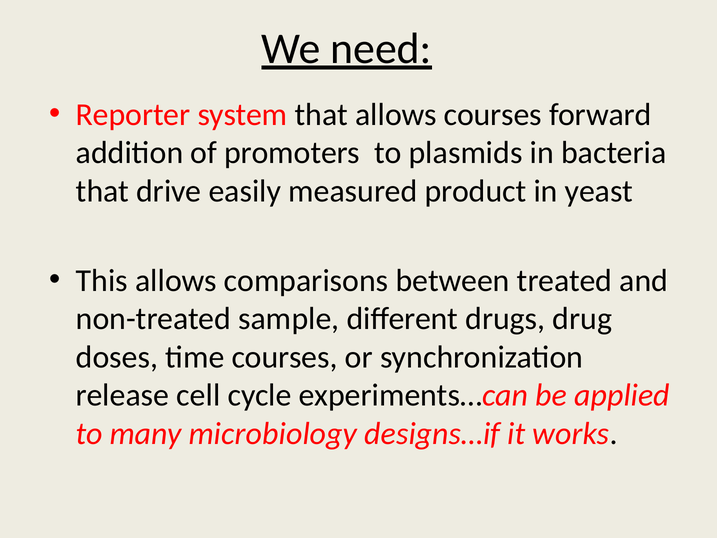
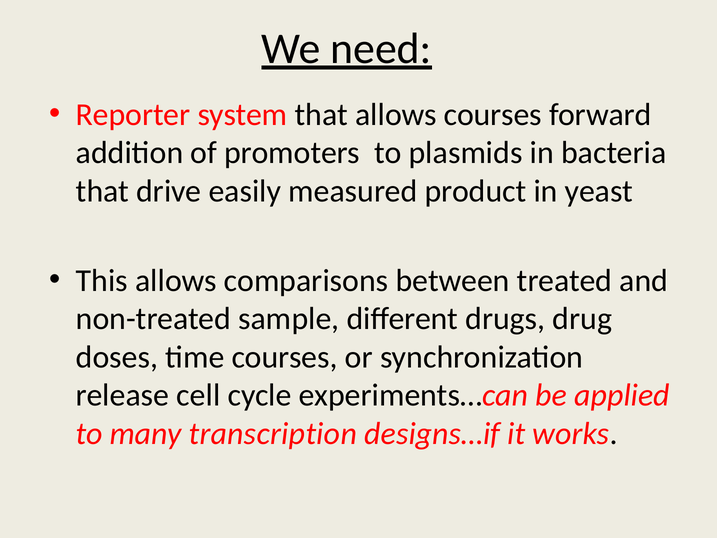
microbiology: microbiology -> transcription
